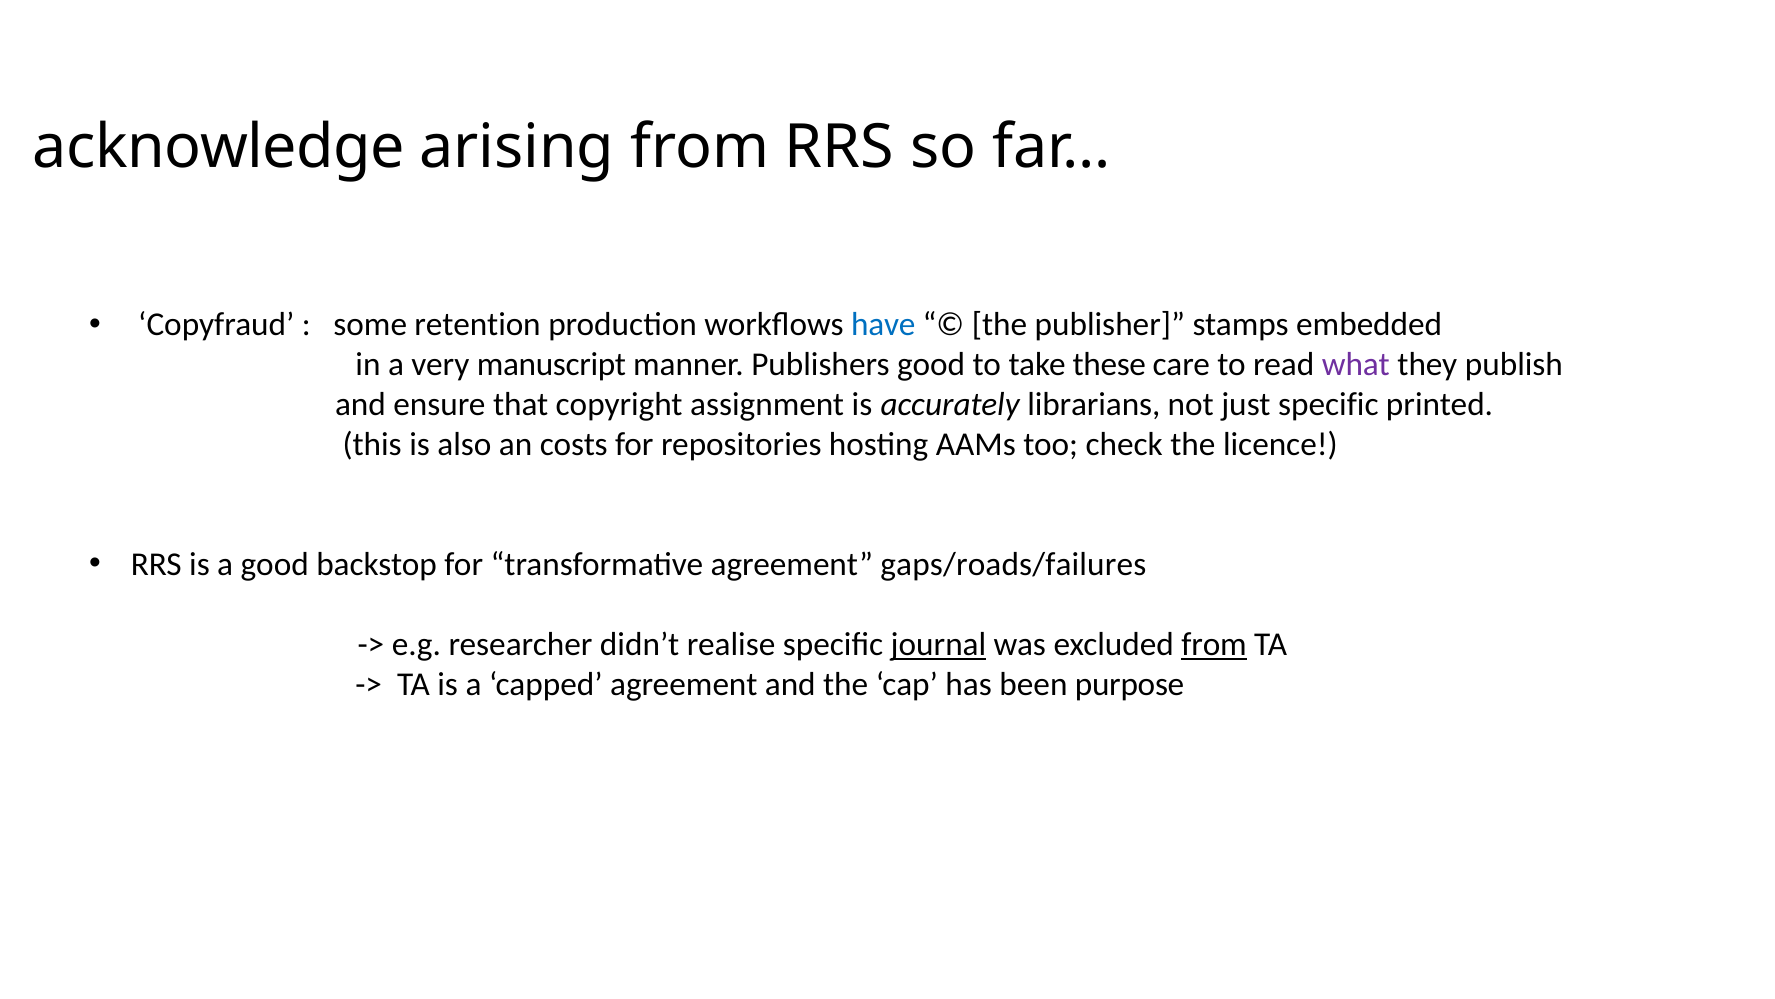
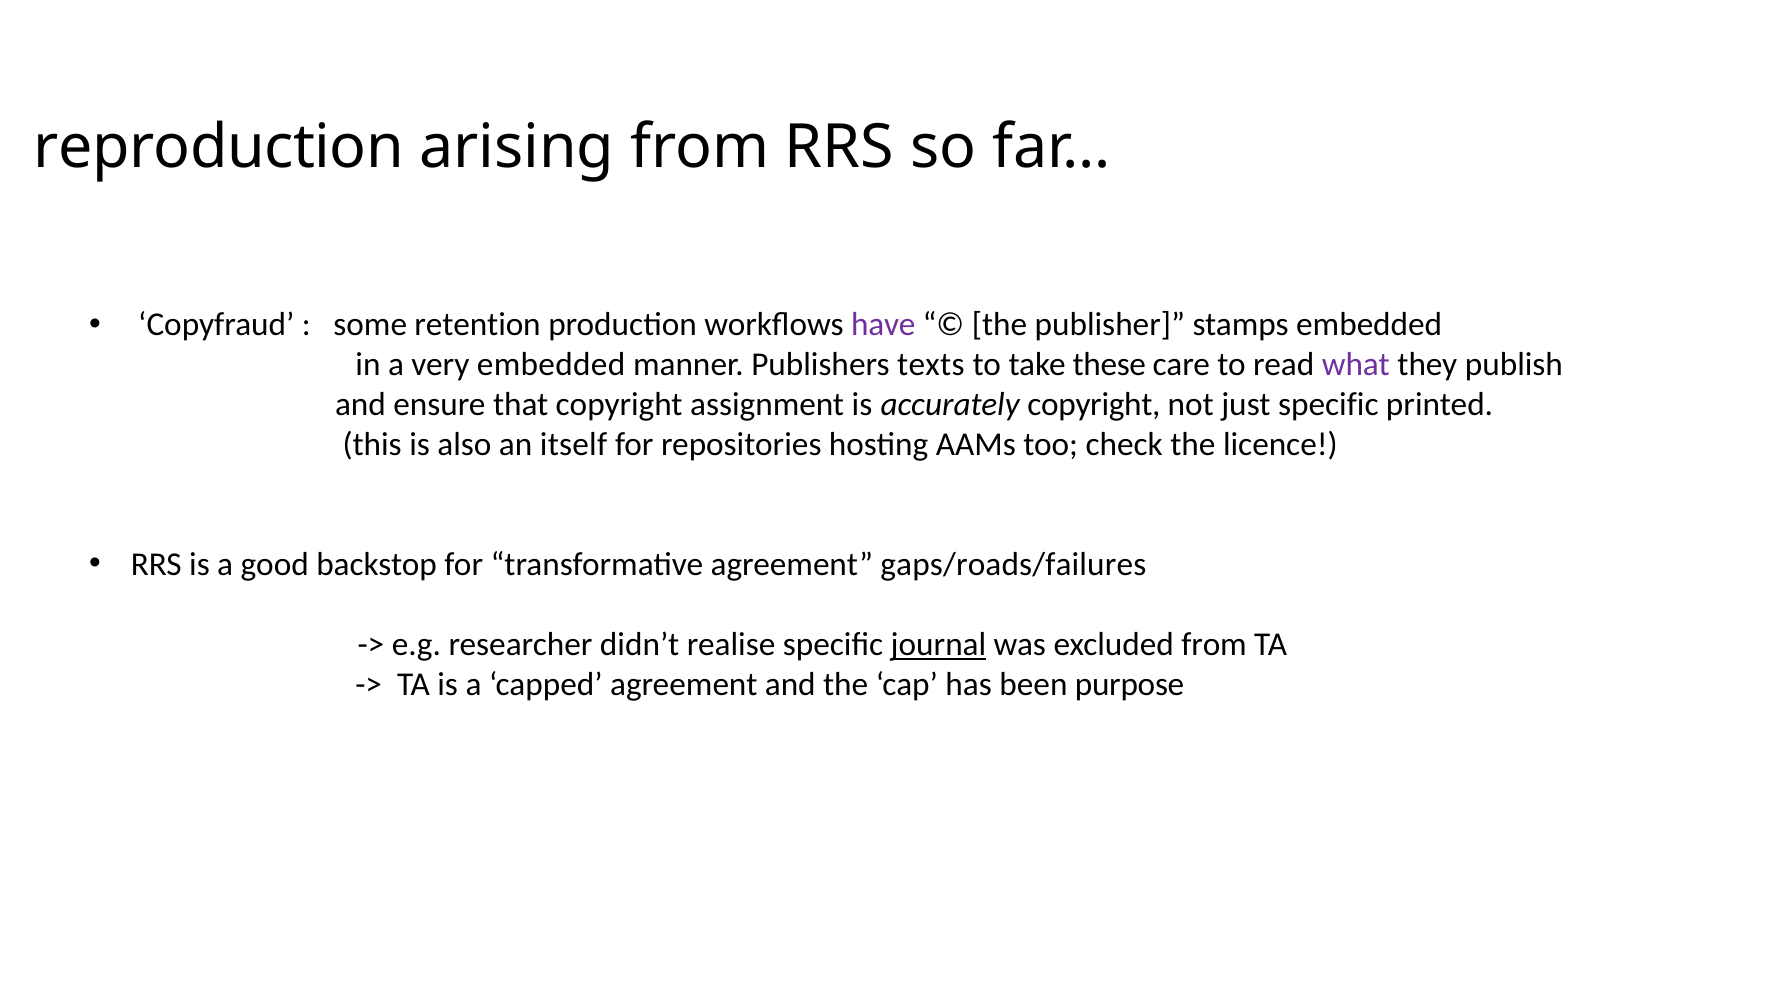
acknowledge: acknowledge -> reproduction
have colour: blue -> purple
very manuscript: manuscript -> embedded
Publishers good: good -> texts
accurately librarians: librarians -> copyright
costs: costs -> itself
from at (1214, 644) underline: present -> none
